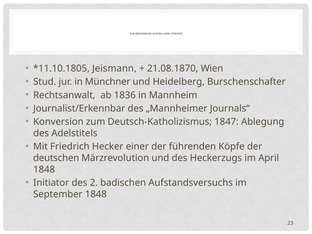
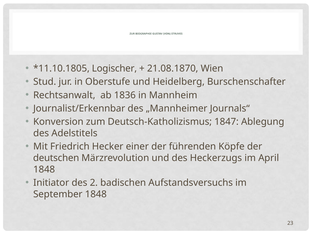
Jeismann: Jeismann -> Logischer
Münchner: Münchner -> Oberstufe
